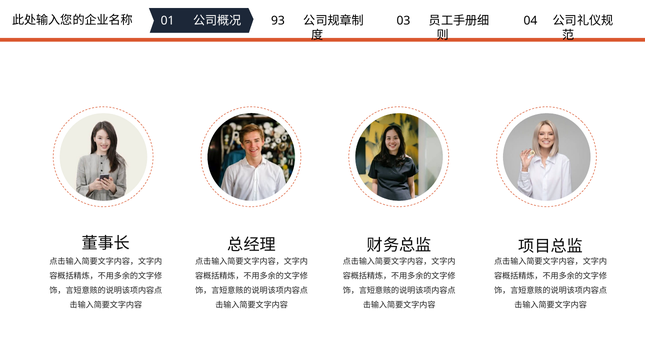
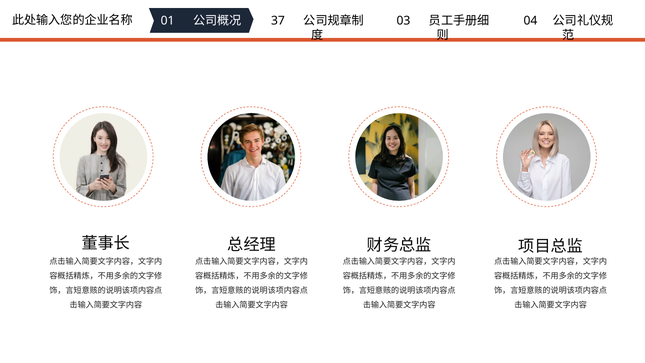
93: 93 -> 37
